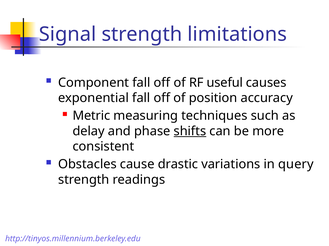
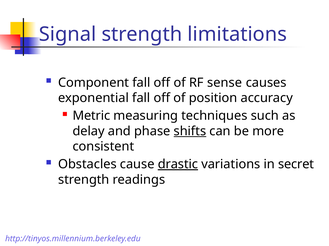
useful: useful -> sense
drastic underline: none -> present
query: query -> secret
